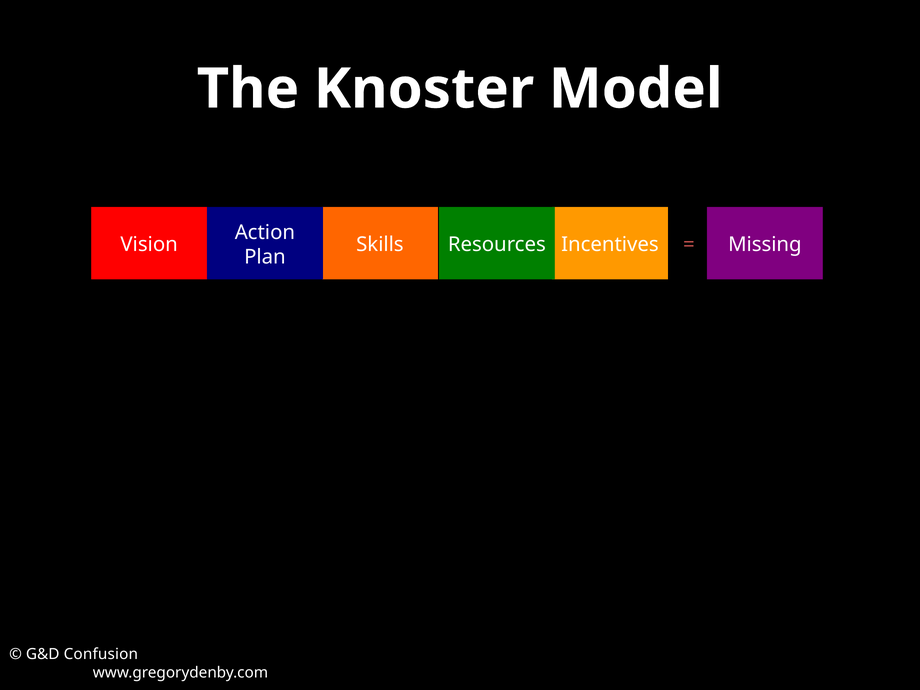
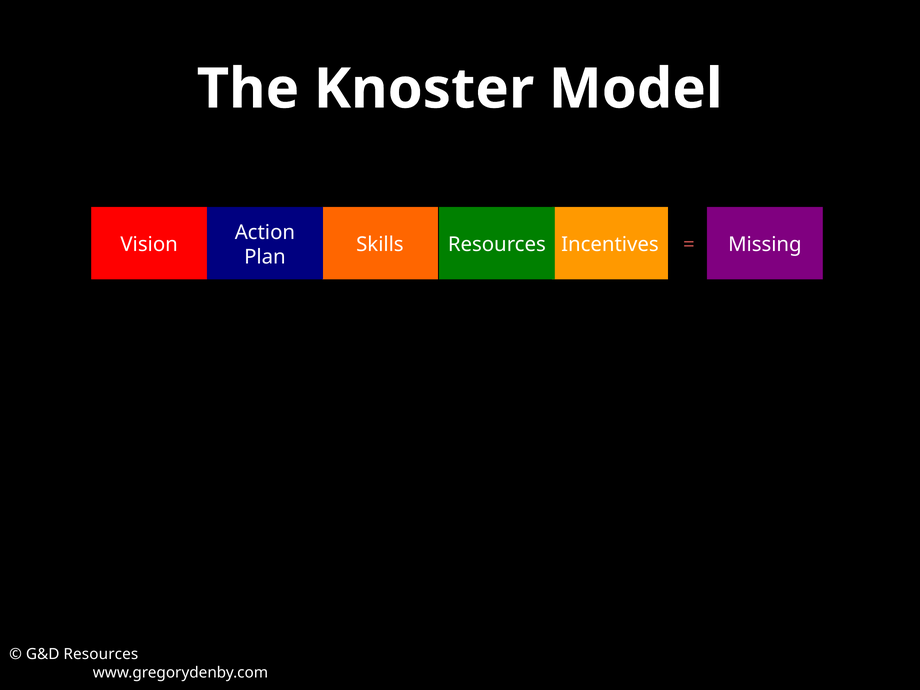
G&D Confusion: Confusion -> Resources
